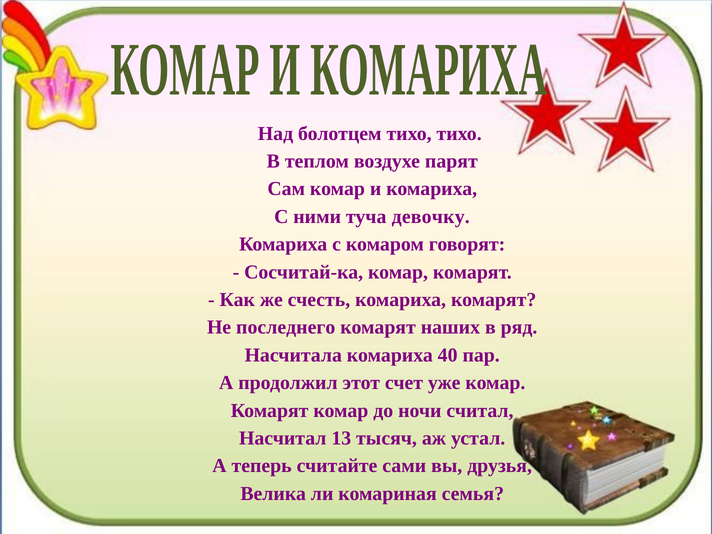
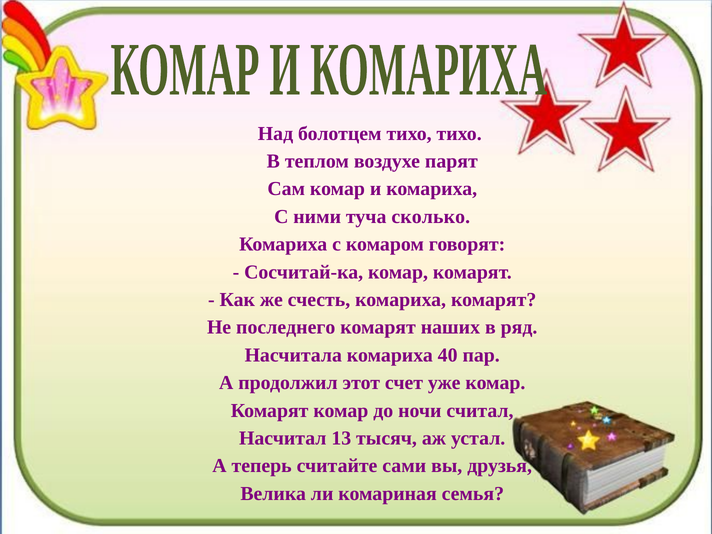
девочку: девочку -> сколько
